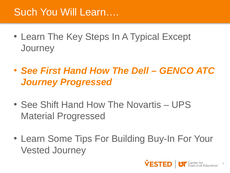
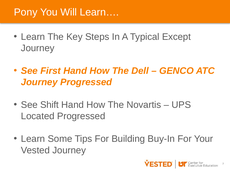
Such: Such -> Pony
Material: Material -> Located
